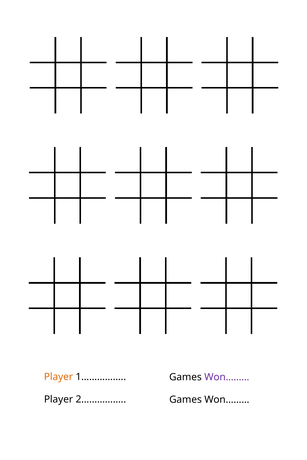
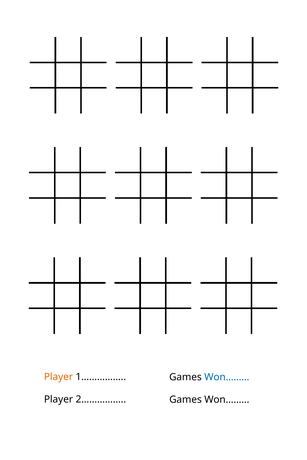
Won……… at (227, 378) colour: purple -> blue
